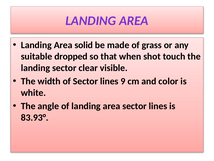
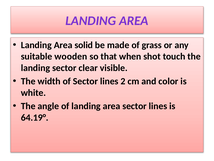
dropped: dropped -> wooden
9: 9 -> 2
83.93°: 83.93° -> 64.19°
